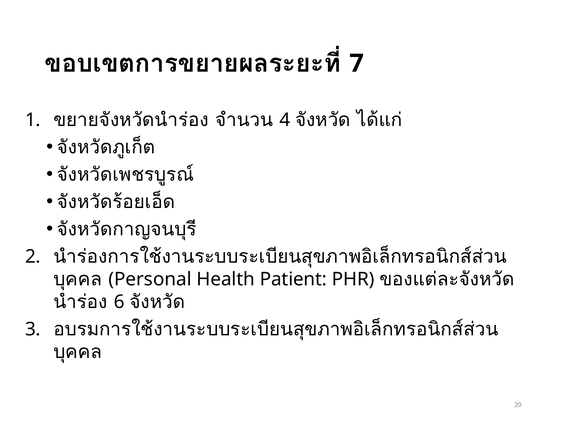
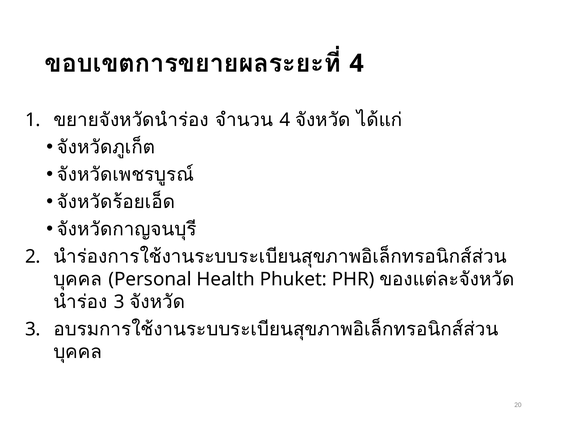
7 at (357, 63): 7 -> 4
Patient: Patient -> Phuket
6 at (119, 302): 6 -> 3
